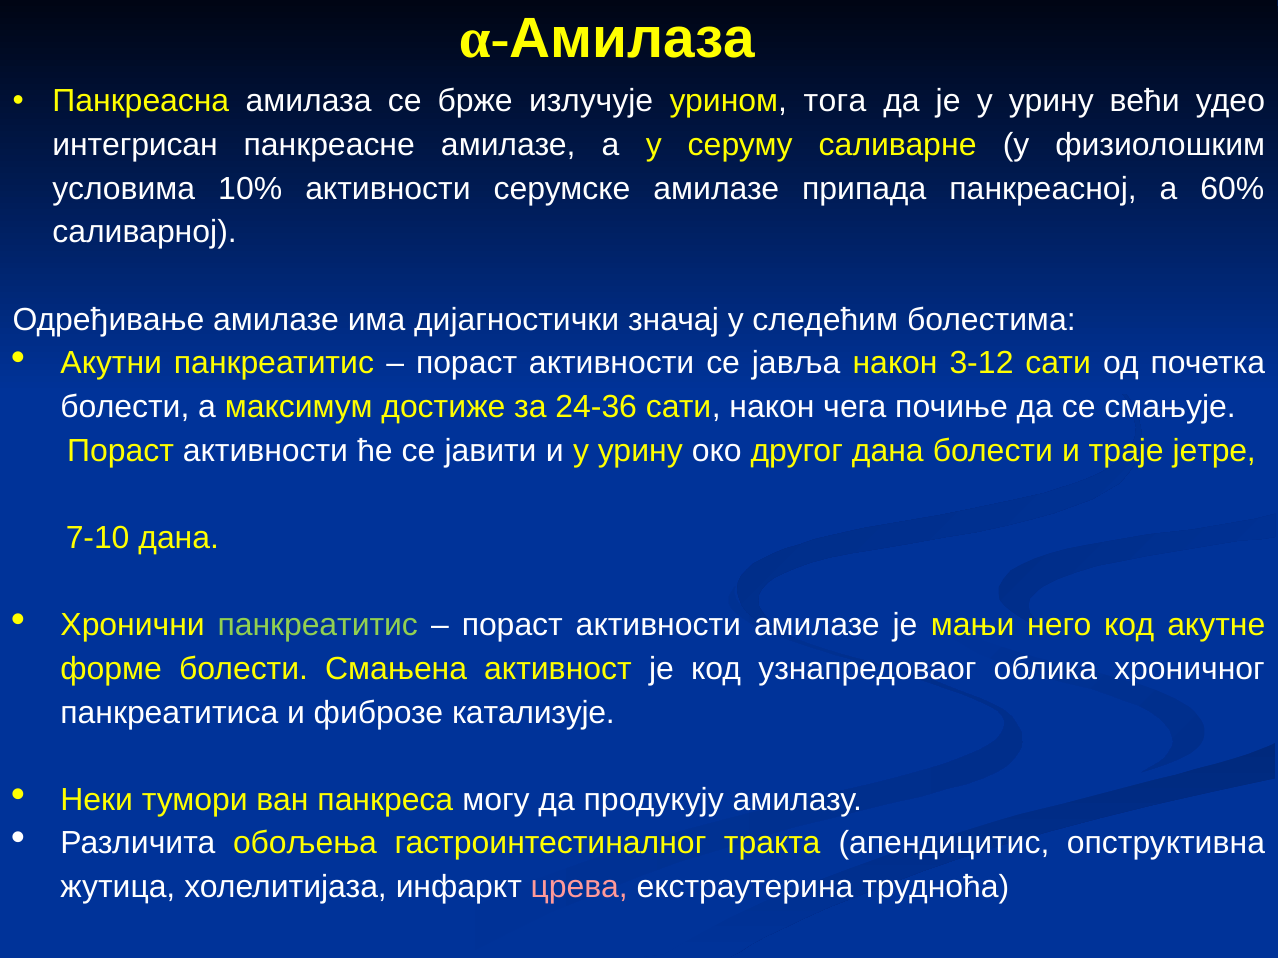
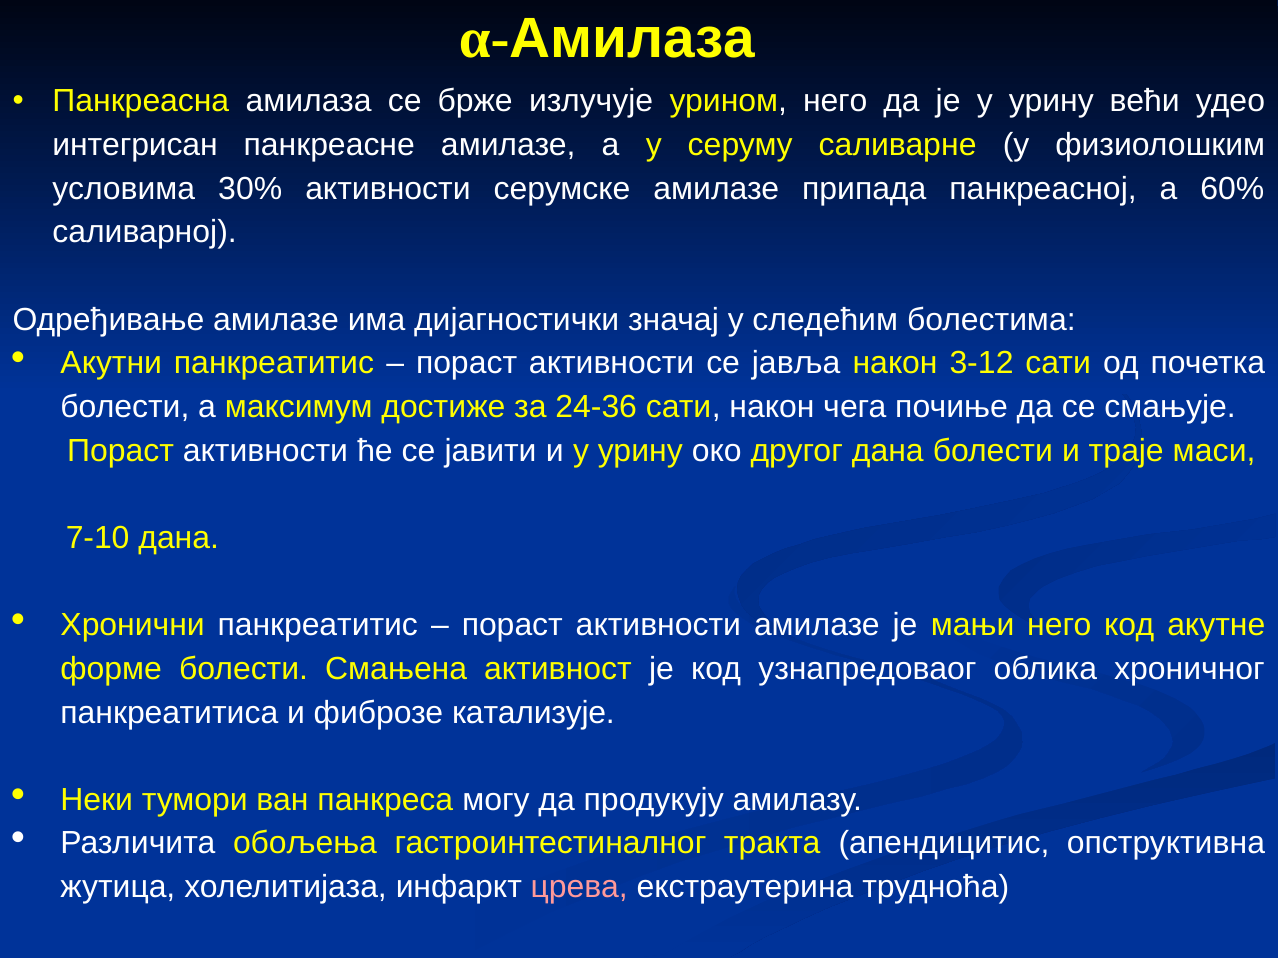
урином тога: тога -> него
10%: 10% -> 30%
јетре: јетре -> маси
панкреатитис at (318, 625) colour: light green -> white
